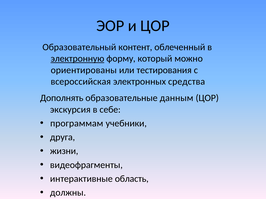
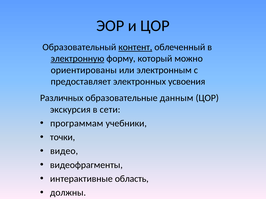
контент underline: none -> present
тестирования: тестирования -> электронным
всероссийская: всероссийская -> предоставляет
средства: средства -> усвоения
Дополнять: Дополнять -> Различных
себе: себе -> сети
друга: друга -> точки
жизни: жизни -> видео
